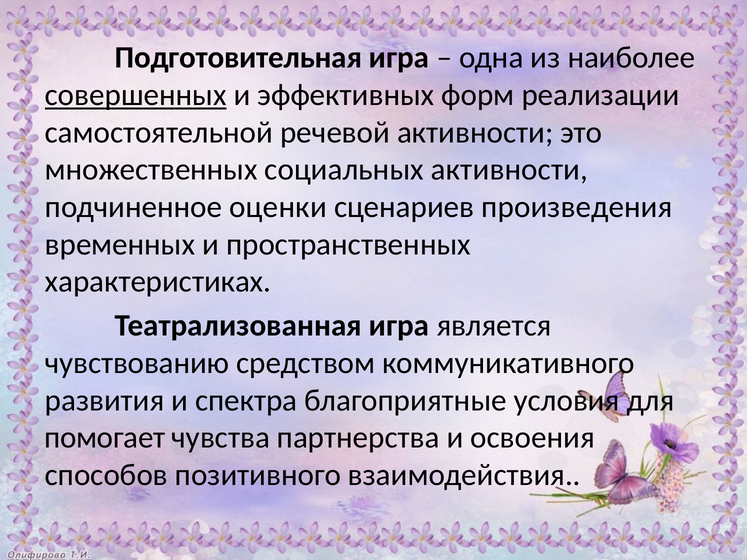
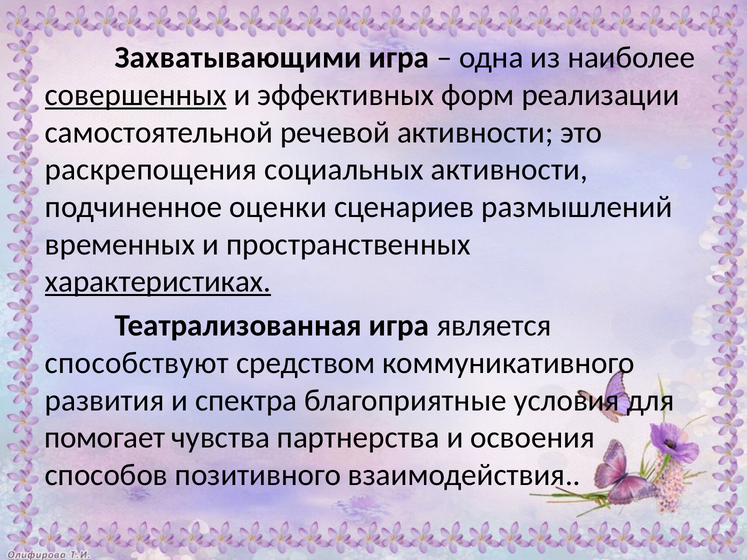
Подготовительная: Подготовительная -> Захватывающими
множественных: множественных -> раскрепощения
произведения: произведения -> размышлений
характеристиках underline: none -> present
чувствованию: чувствованию -> способствуют
